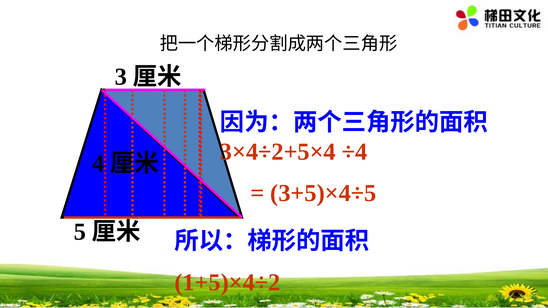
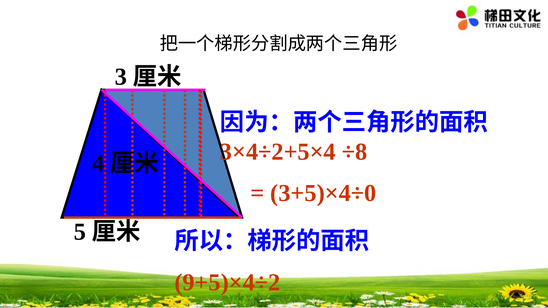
÷4: ÷4 -> ÷8
3+5)×4÷5: 3+5)×4÷5 -> 3+5)×4÷0
1+5)×4÷2: 1+5)×4÷2 -> 9+5)×4÷2
